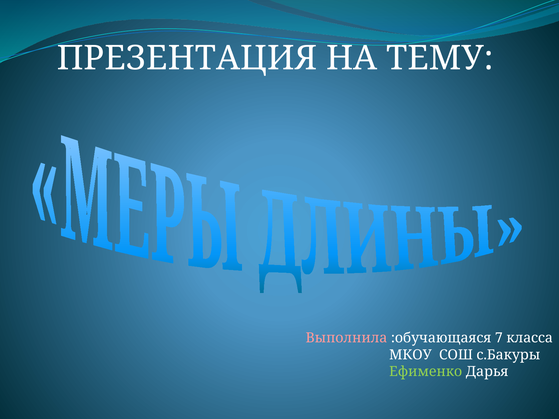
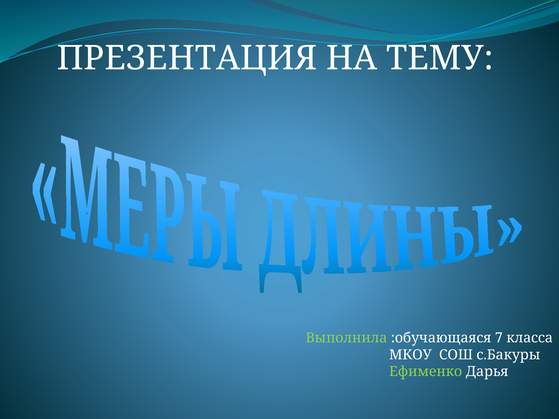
Выполнила colour: pink -> light green
